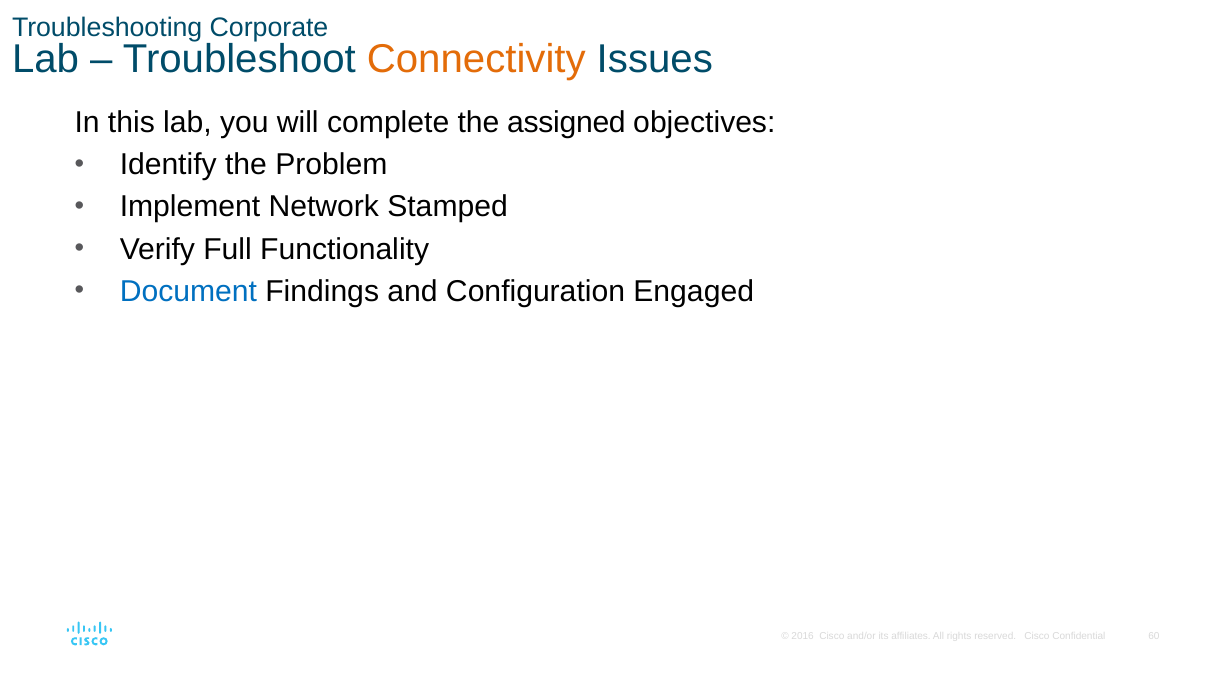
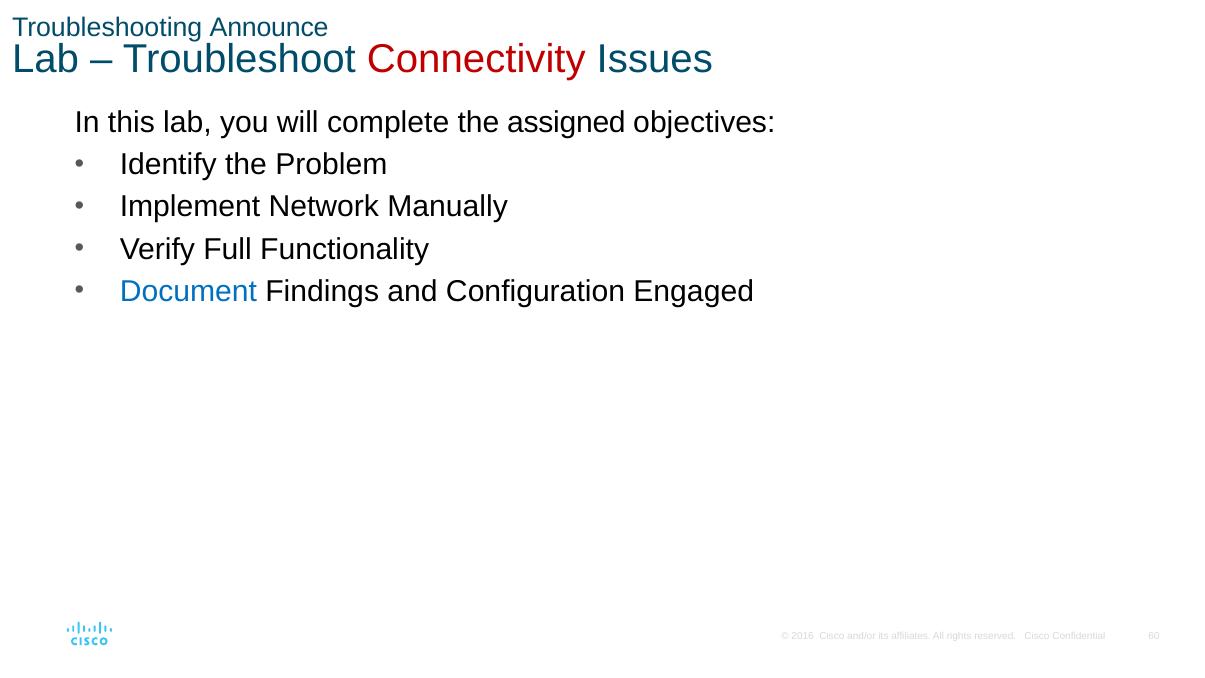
Corporate: Corporate -> Announce
Connectivity colour: orange -> red
Stamped: Stamped -> Manually
